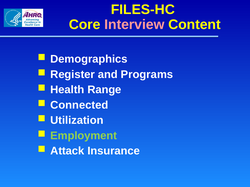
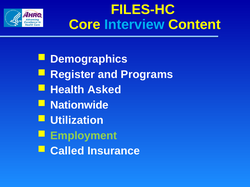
Interview colour: pink -> light blue
Range: Range -> Asked
Connected: Connected -> Nationwide
Attack: Attack -> Called
